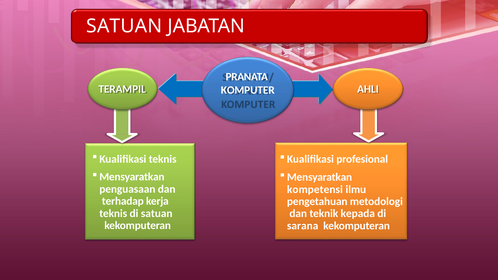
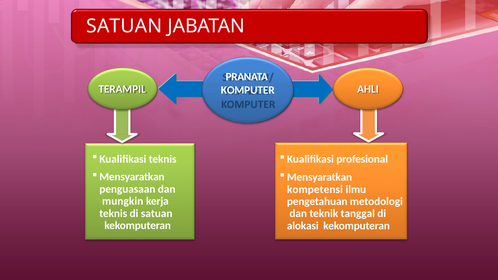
terhadap: terhadap -> mungkin
kepada: kepada -> tanggal
sarana: sarana -> alokasi
